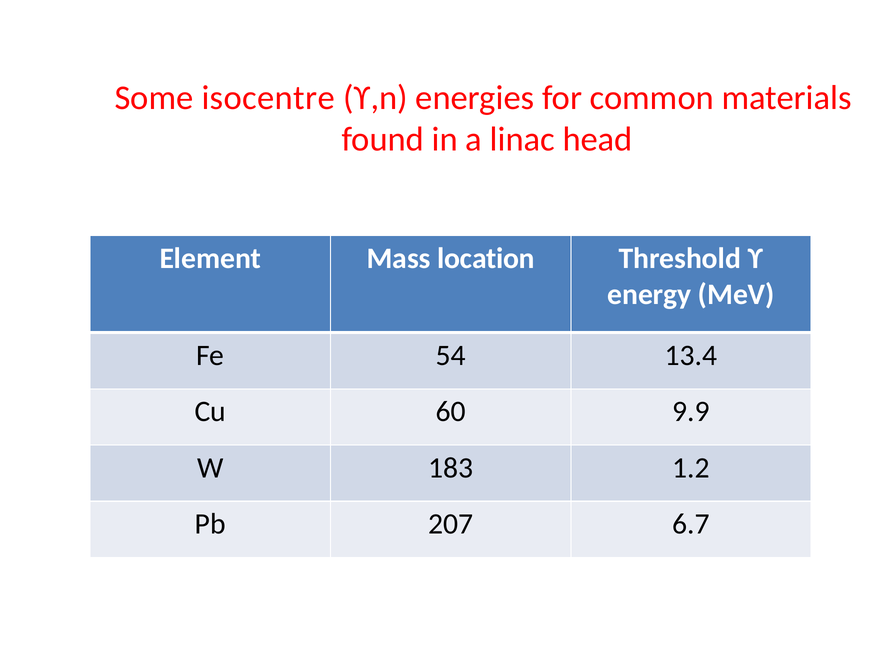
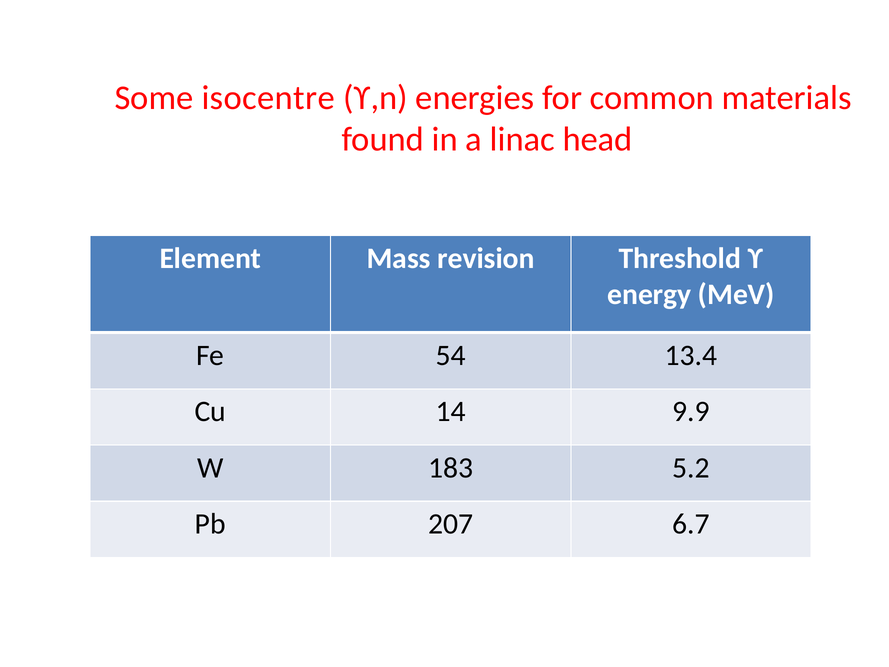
location: location -> revision
60: 60 -> 14
1.2: 1.2 -> 5.2
